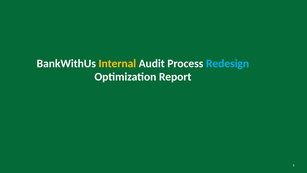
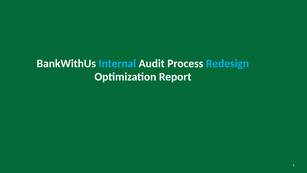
Internal colour: yellow -> light blue
